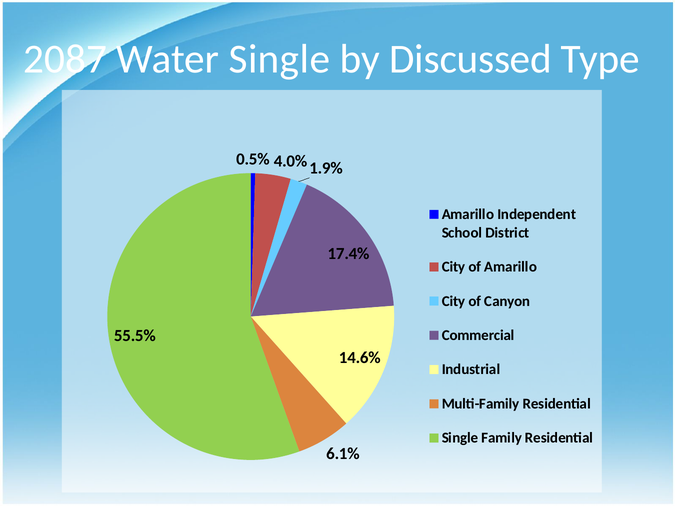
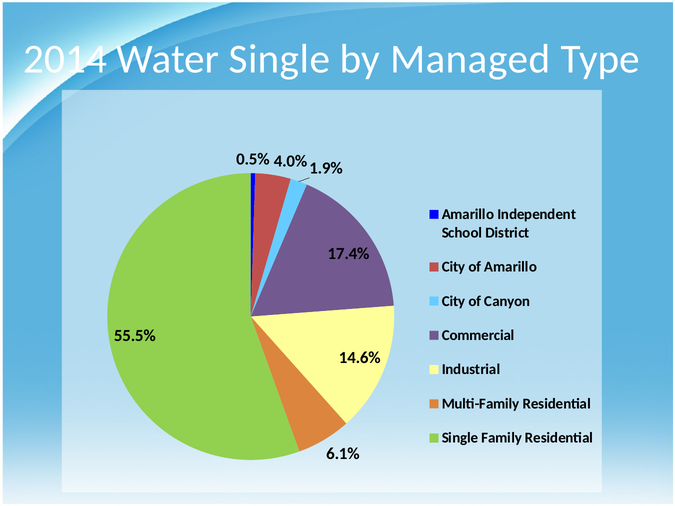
2087: 2087 -> 2014
Discussed: Discussed -> Managed
